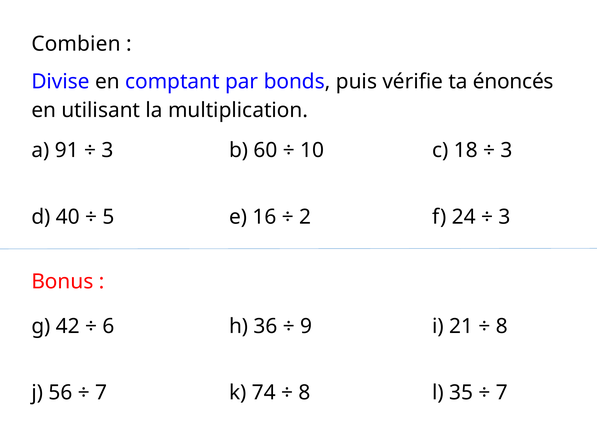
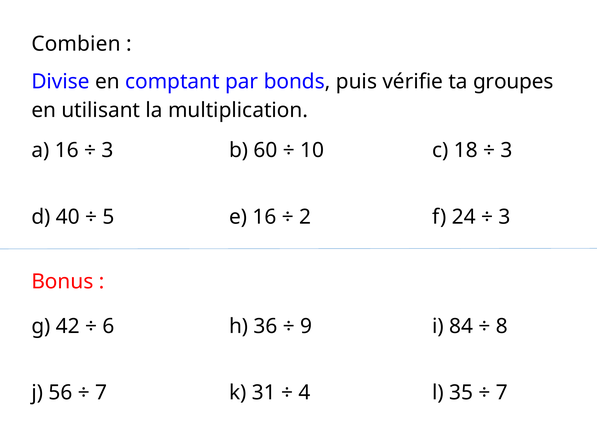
énoncés: énoncés -> groupes
a 91: 91 -> 16
21: 21 -> 84
74: 74 -> 31
8 at (304, 393): 8 -> 4
